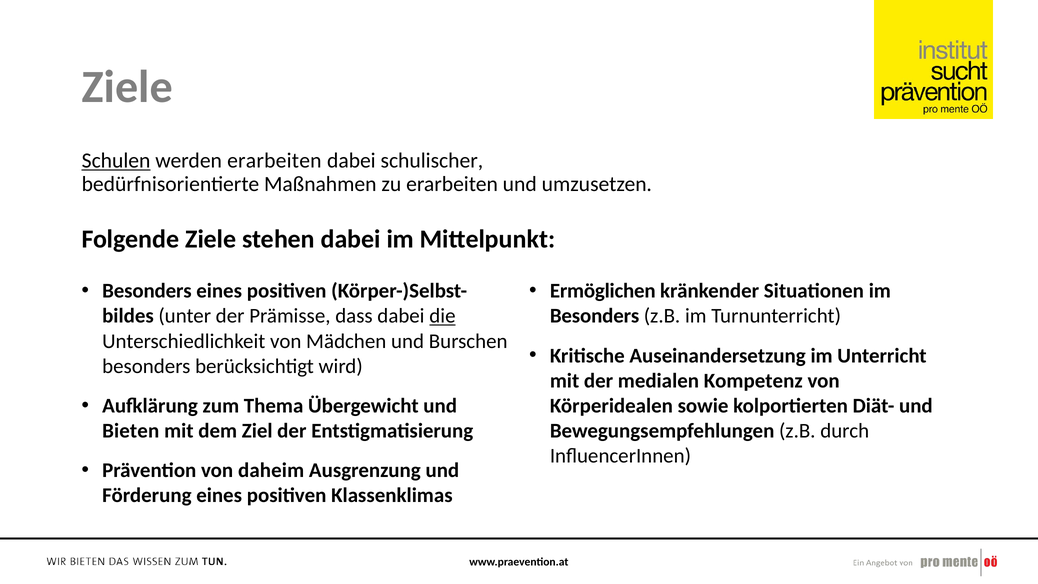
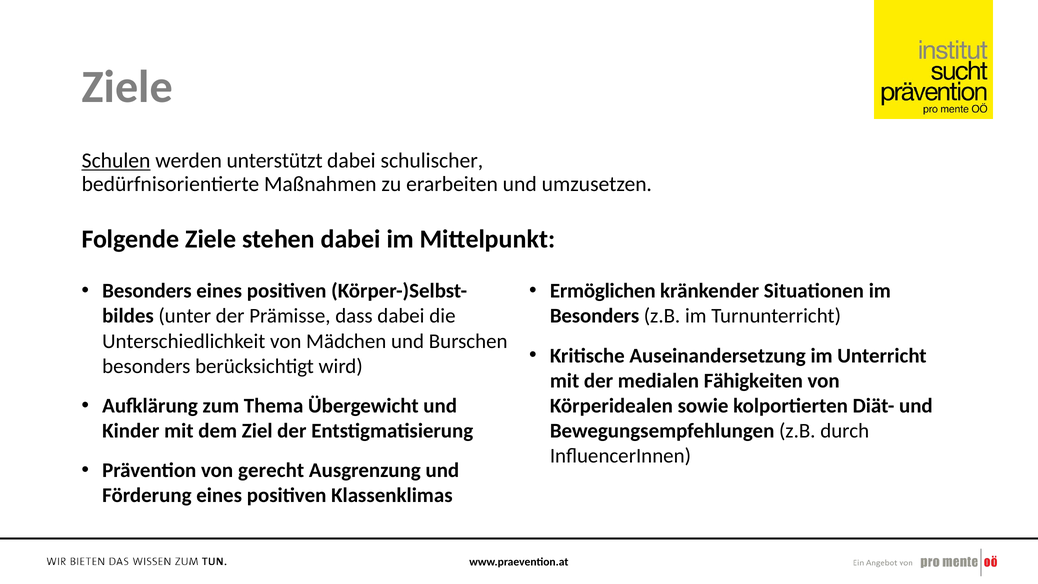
werden erarbeiten: erarbeiten -> unterstützt
die underline: present -> none
Kompetenz: Kompetenz -> Fähigkeiten
Bieten: Bieten -> Kinder
daheim: daheim -> gerecht
